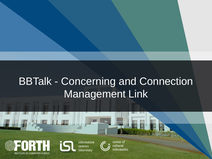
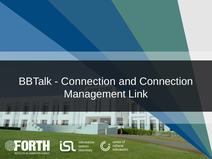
Concerning at (88, 81): Concerning -> Connection
